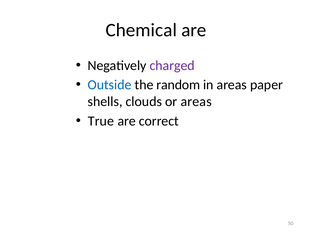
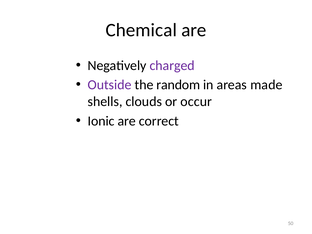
Outside colour: blue -> purple
paper: paper -> made
or areas: areas -> occur
True: True -> Ionic
